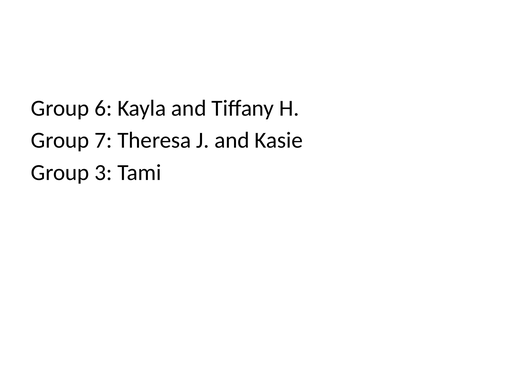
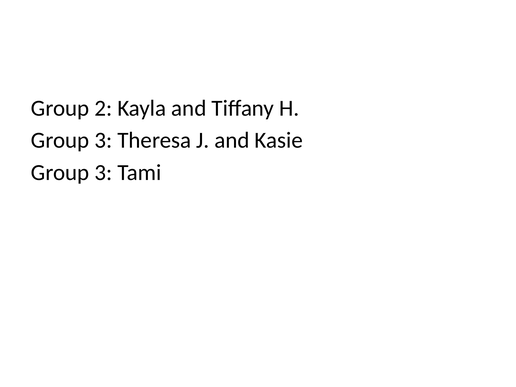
6: 6 -> 2
7 at (103, 140): 7 -> 3
